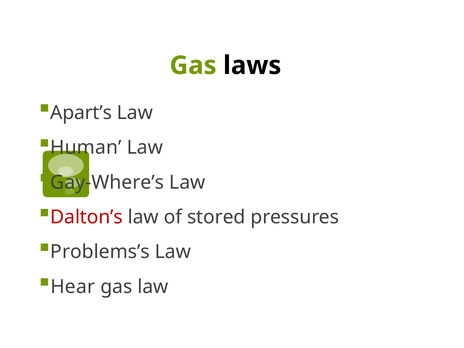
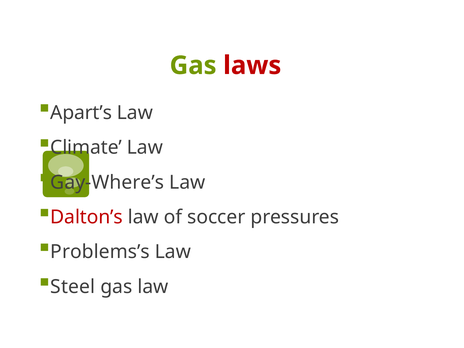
laws colour: black -> red
Human: Human -> Climate
stored: stored -> soccer
Hear: Hear -> Steel
